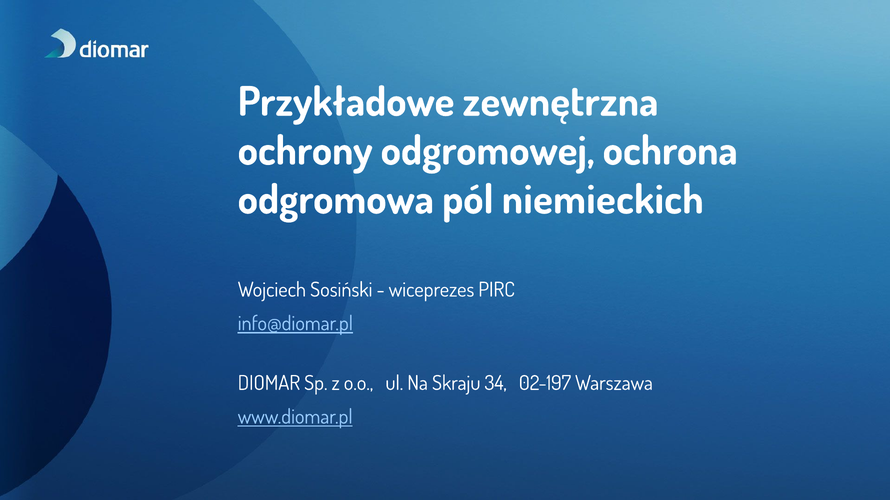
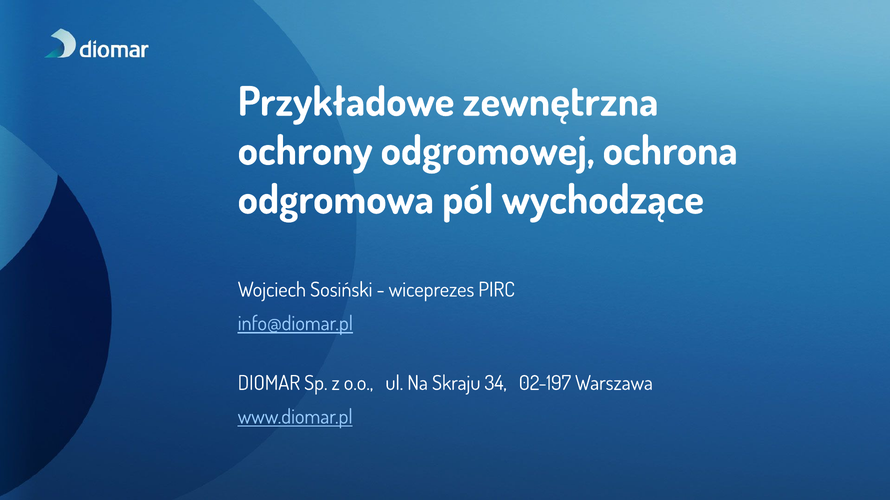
niemieckich: niemieckich -> wychodzące
